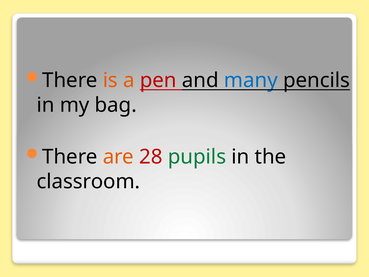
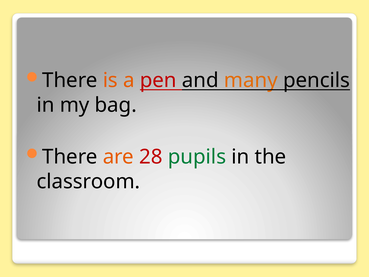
many colour: blue -> orange
